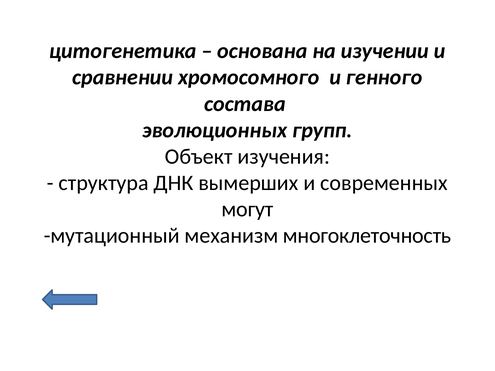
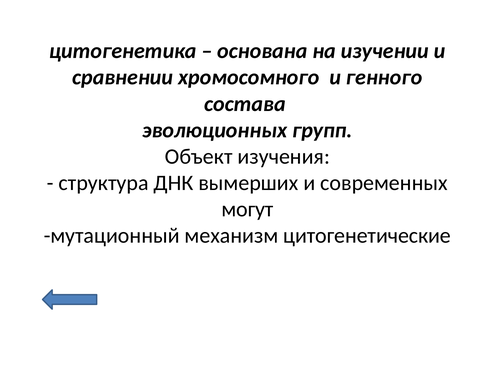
многоклеточность: многоклеточность -> цитогенетические
